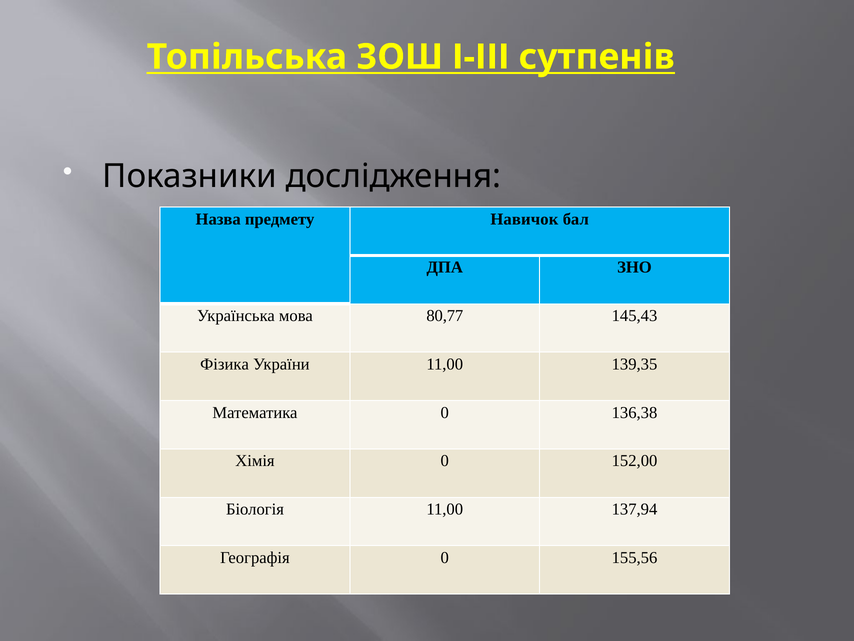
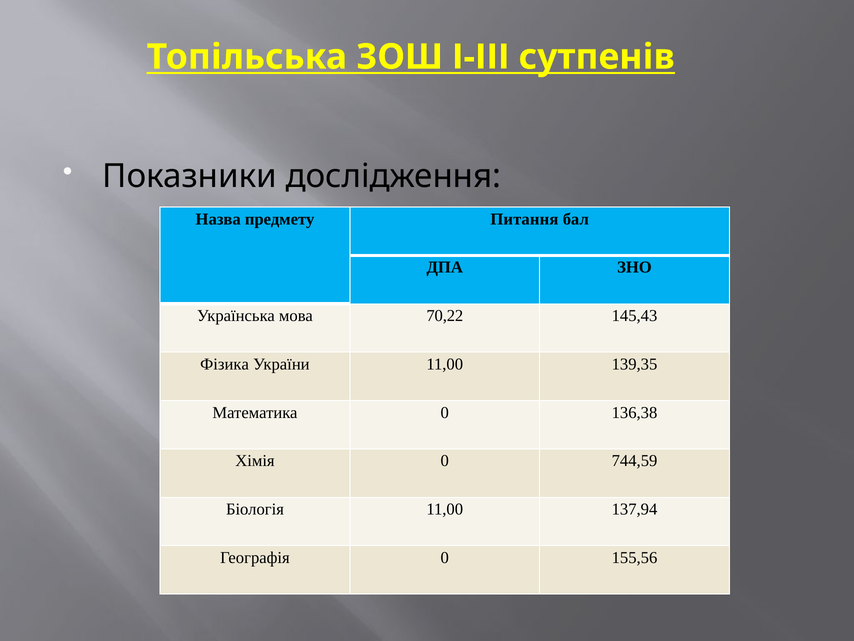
Навичок: Навичок -> Питання
80,77: 80,77 -> 70,22
152,00: 152,00 -> 744,59
